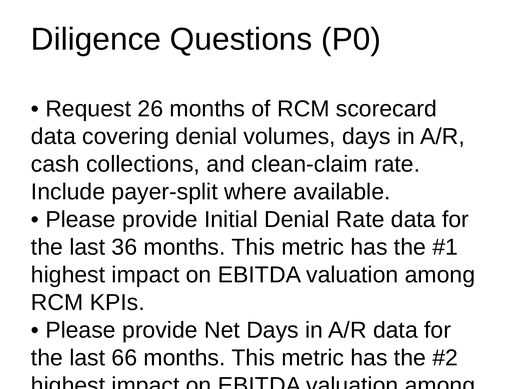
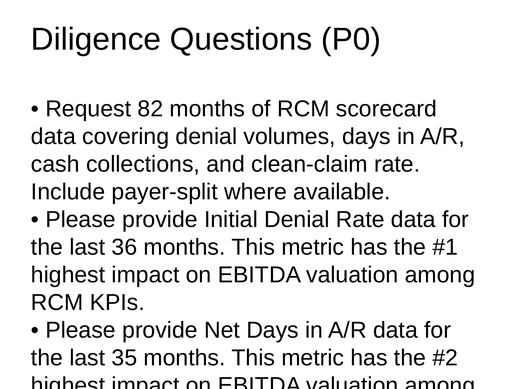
26: 26 -> 82
66: 66 -> 35
